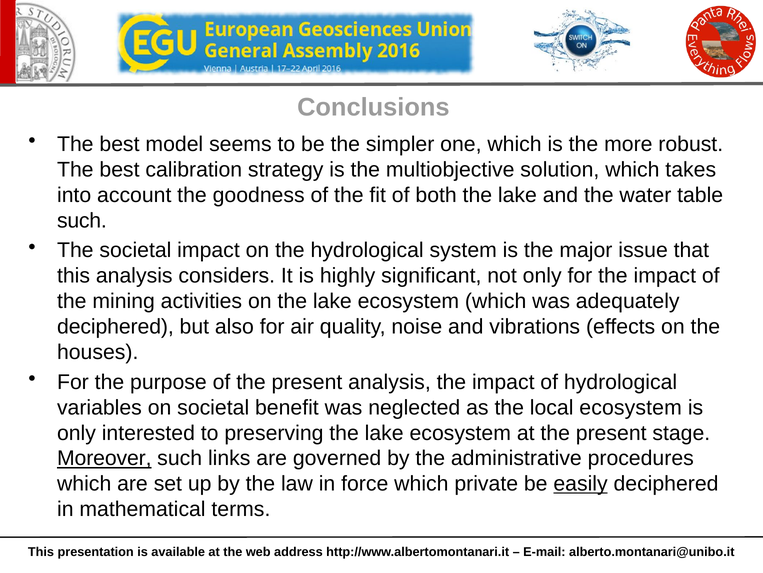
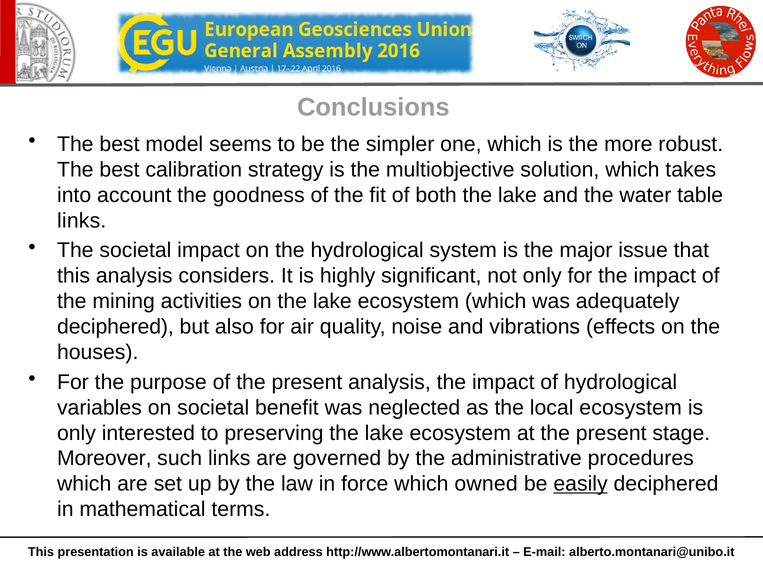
such at (82, 220): such -> links
Moreover underline: present -> none
private: private -> owned
